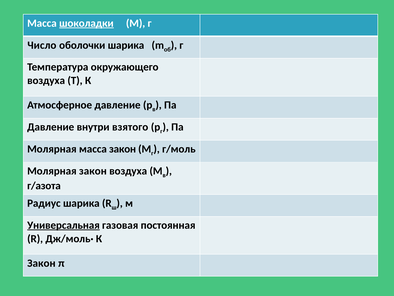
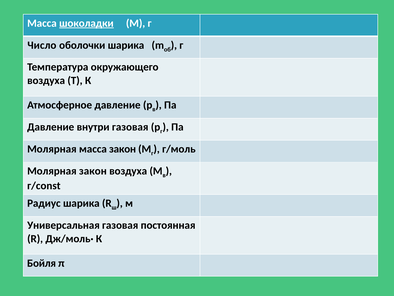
внутри взятого: взятого -> газовая
г/азота: г/азота -> г/const
Универсальная underline: present -> none
Закон at (41, 263): Закон -> Бойля
